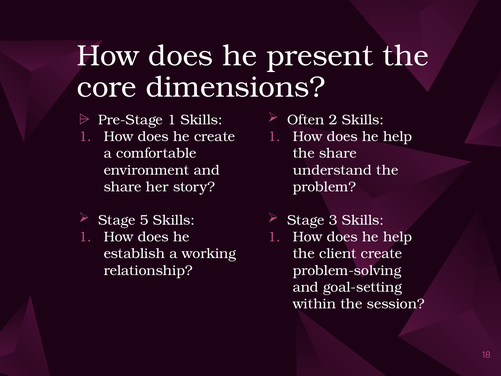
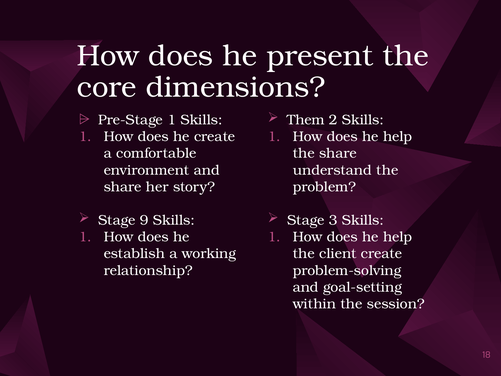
Often: Often -> Them
5: 5 -> 9
